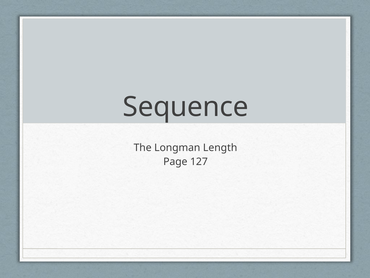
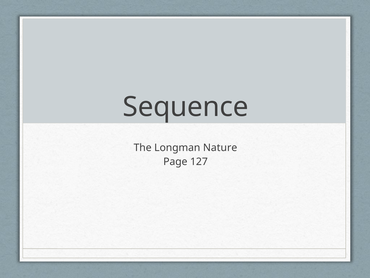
Length: Length -> Nature
